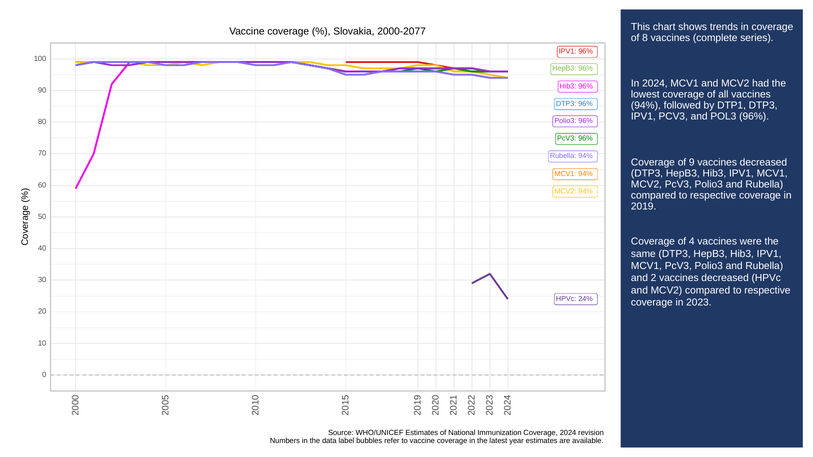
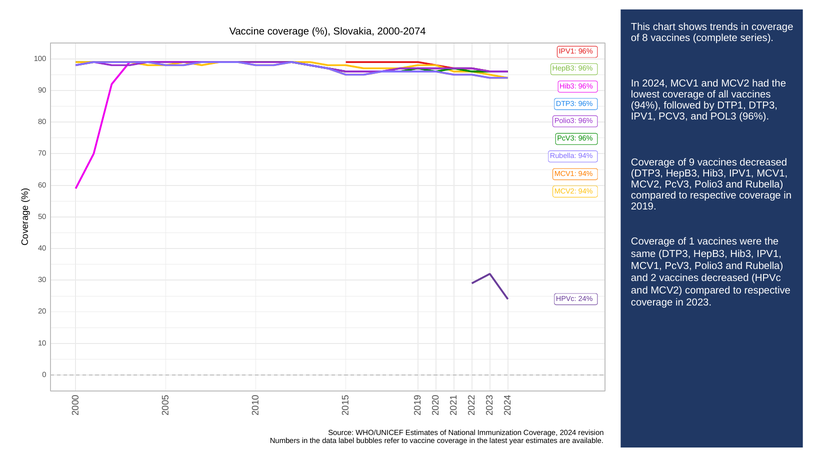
2000-2077: 2000-2077 -> 2000-2074
of 4: 4 -> 1
